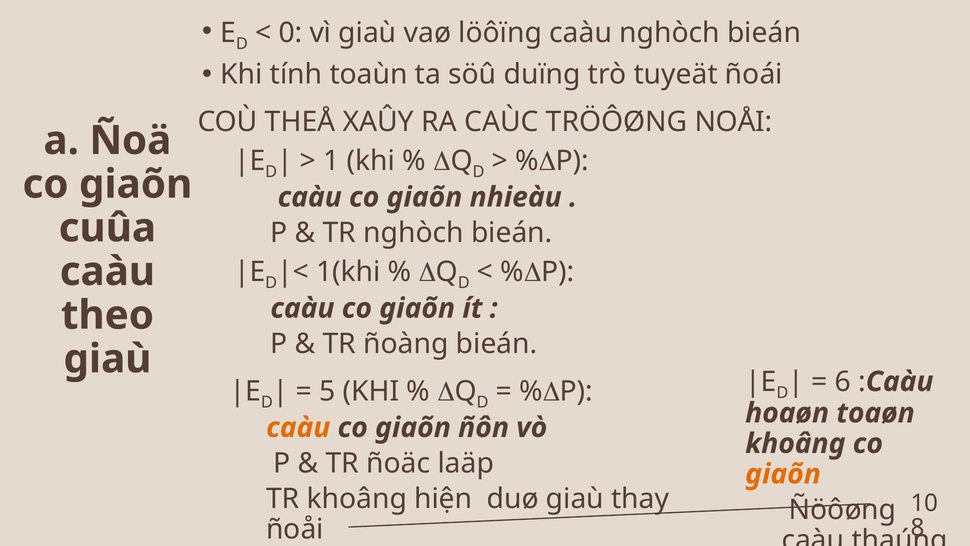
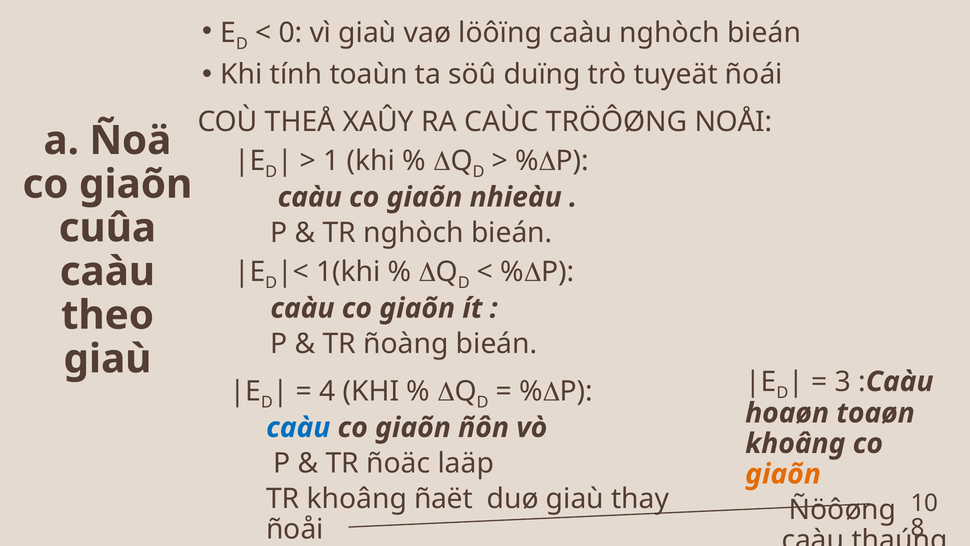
6: 6 -> 3
5: 5 -> 4
caàu at (298, 427) colour: orange -> blue
hiện: hiện -> ñaët
